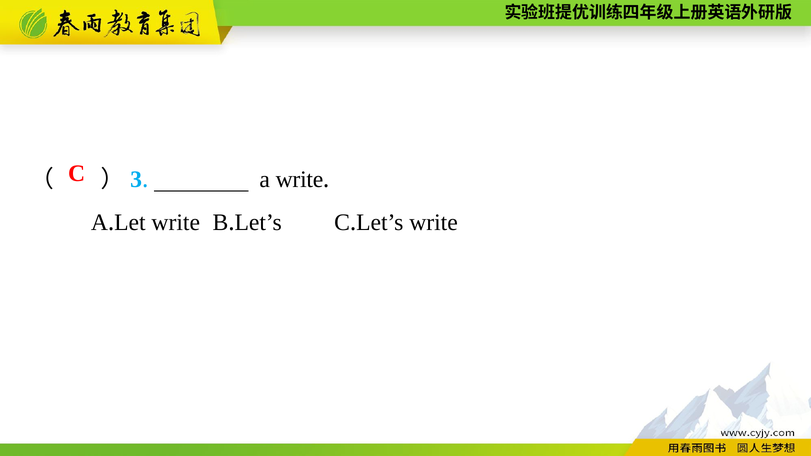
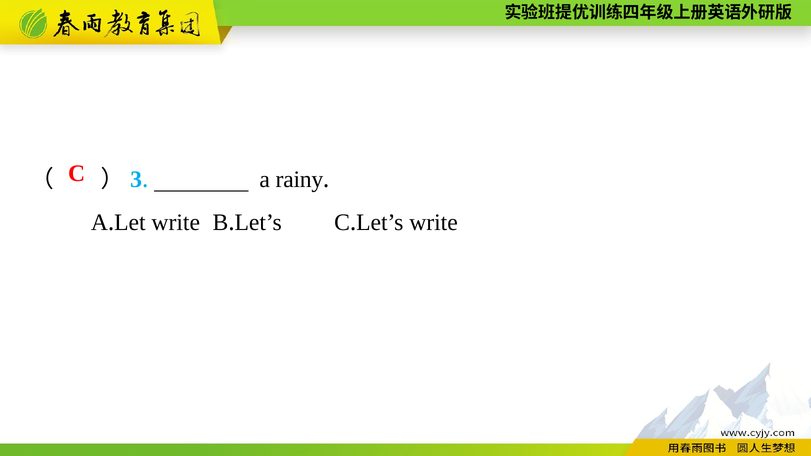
a write: write -> rainy
